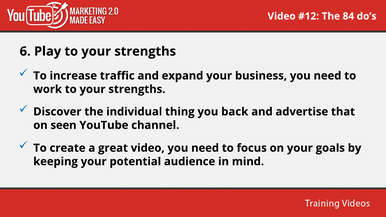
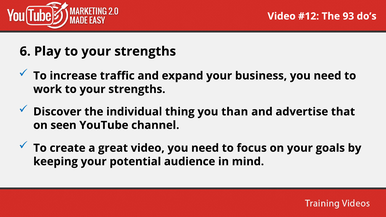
84: 84 -> 93
back: back -> than
